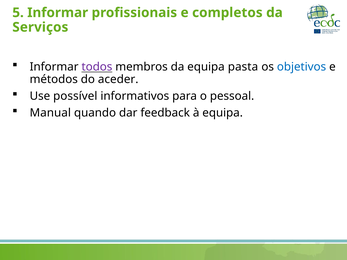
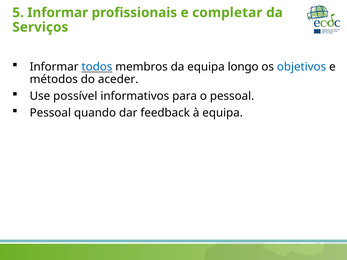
completos: completos -> completar
todos colour: purple -> blue
pasta: pasta -> longo
Manual at (50, 113): Manual -> Pessoal
